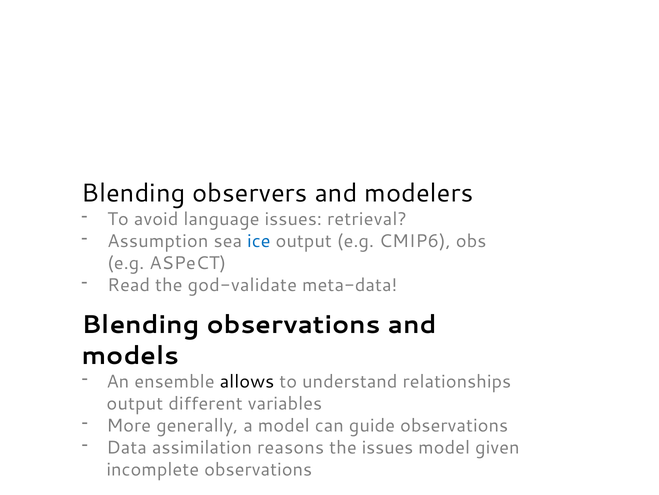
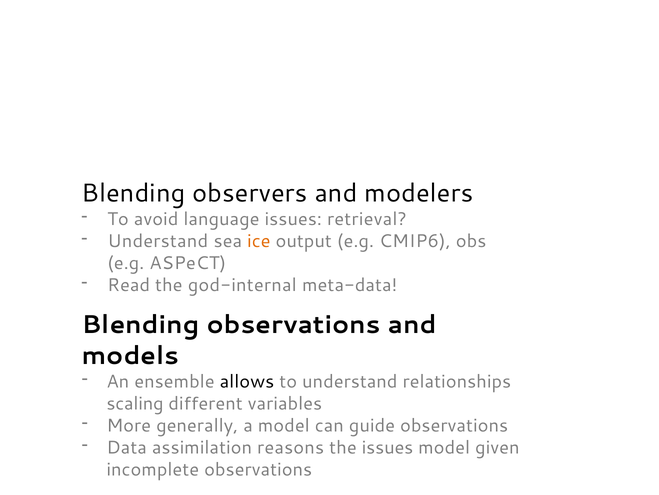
Assumption at (158, 241): Assumption -> Understand
ice colour: blue -> orange
god-validate: god-validate -> god-internal
output at (135, 403): output -> scaling
